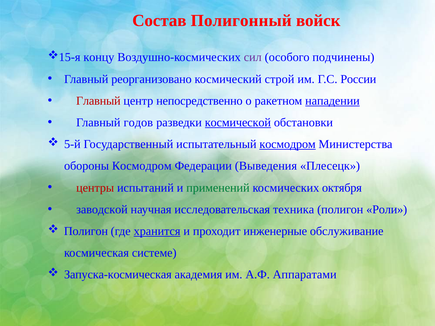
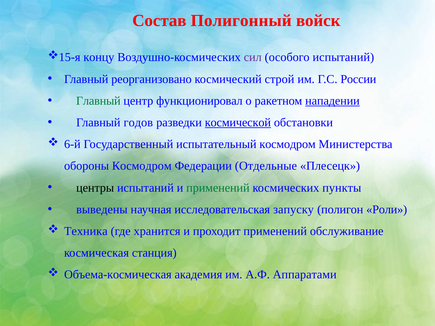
особого подчинены: подчинены -> испытаний
Главный at (98, 101) colour: red -> green
непосредственно: непосредственно -> функционировал
5-й: 5-й -> 6-й
космодром at (288, 144) underline: present -> none
Выведения: Выведения -> Отдельные
центры colour: red -> black
октября: октября -> пункты
заводской: заводской -> выведены
техника: техника -> запуску
Полигон at (86, 231): Полигон -> Техника
хранится underline: present -> none
проходит инженерные: инженерные -> применений
системе: системе -> станция
Запуска-космическая: Запуска-космическая -> Объема-космическая
